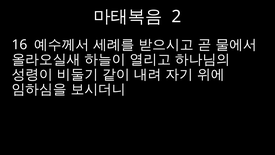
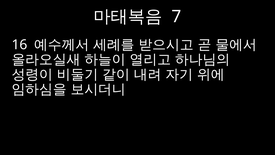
2: 2 -> 7
